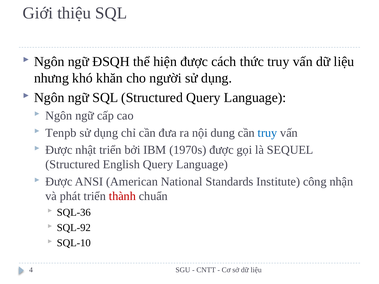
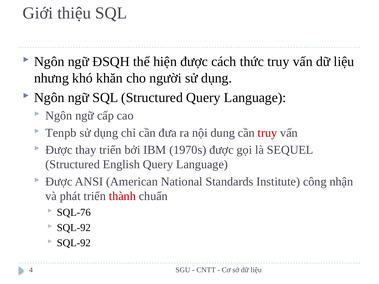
truy at (267, 133) colour: blue -> red
nhật: nhật -> thay
SQL-36: SQL-36 -> SQL-76
SQL-10 at (74, 243): SQL-10 -> SQL-92
